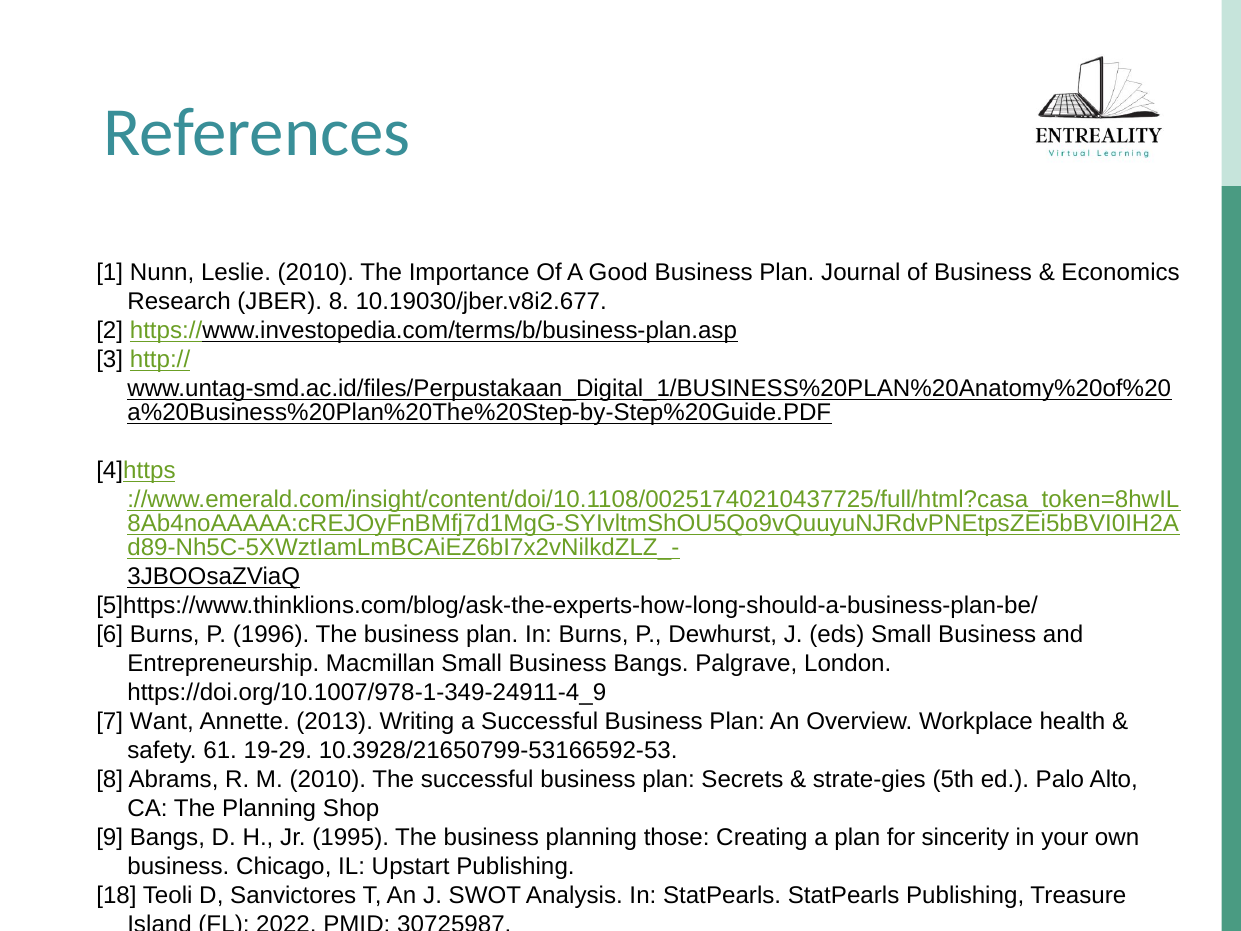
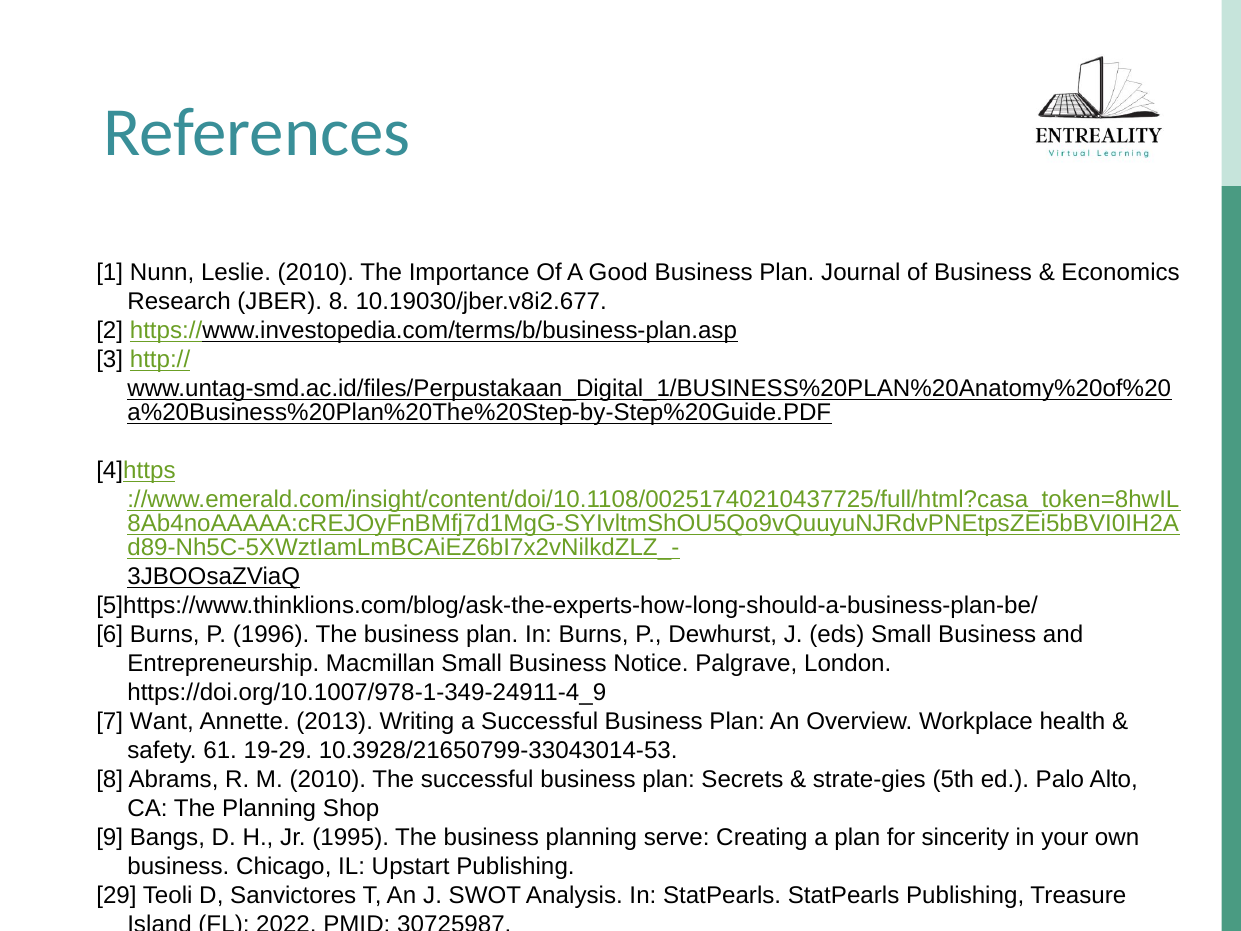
Business Bangs: Bangs -> Notice
10.3928/21650799-53166592-53: 10.3928/21650799-53166592-53 -> 10.3928/21650799-33043014-53
those: those -> serve
18: 18 -> 29
